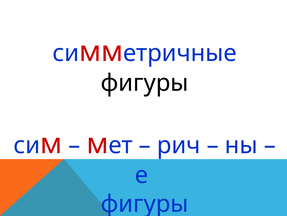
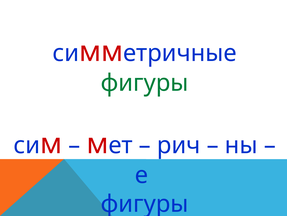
фигуры at (145, 83) colour: black -> green
